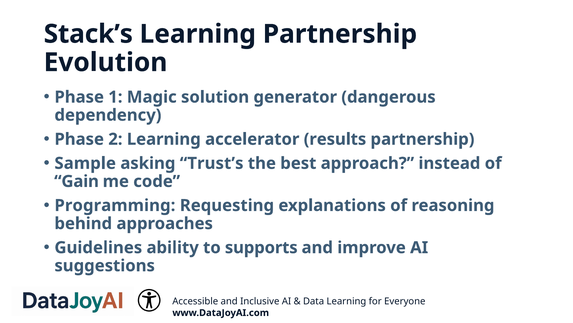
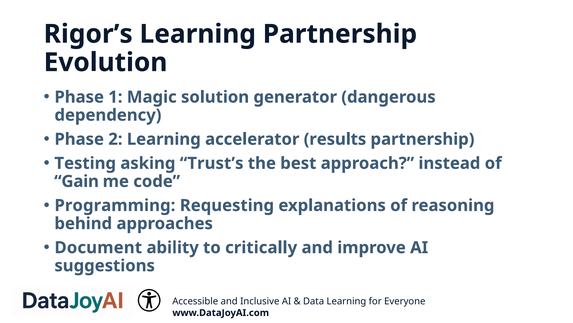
Stack’s: Stack’s -> Rigor’s
Sample: Sample -> Testing
Guidelines: Guidelines -> Document
supports: supports -> critically
